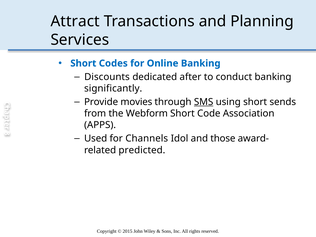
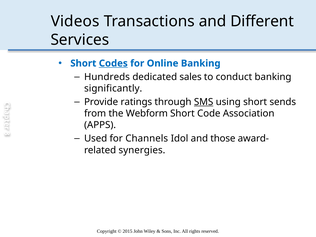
Attract: Attract -> Videos
Planning: Planning -> Different
Codes underline: none -> present
Discounts: Discounts -> Hundreds
after: after -> sales
movies: movies -> ratings
predicted: predicted -> synergies
